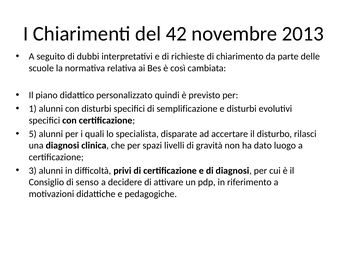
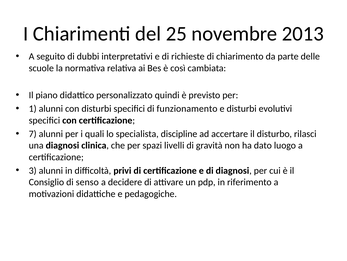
42: 42 -> 25
semplificazione: semplificazione -> funzionamento
5: 5 -> 7
disparate: disparate -> discipline
